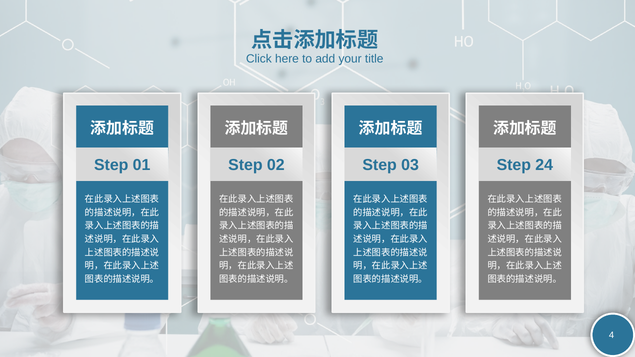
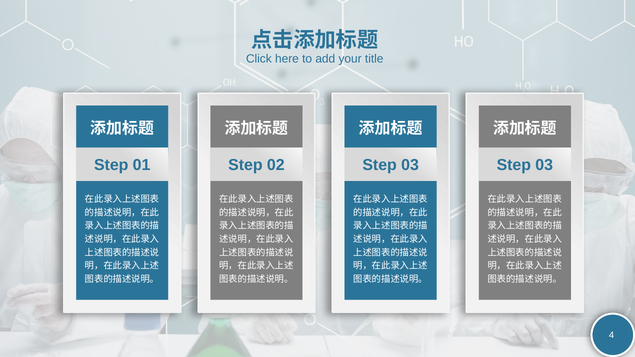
24 at (544, 165): 24 -> 03
